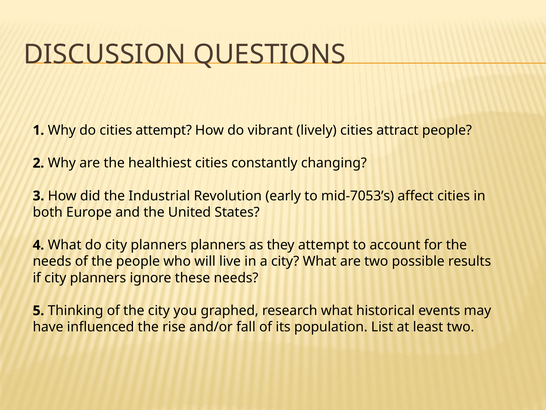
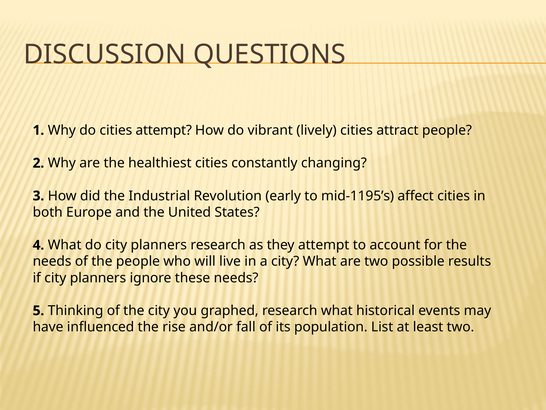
mid-7053’s: mid-7053’s -> mid-1195’s
planners planners: planners -> research
